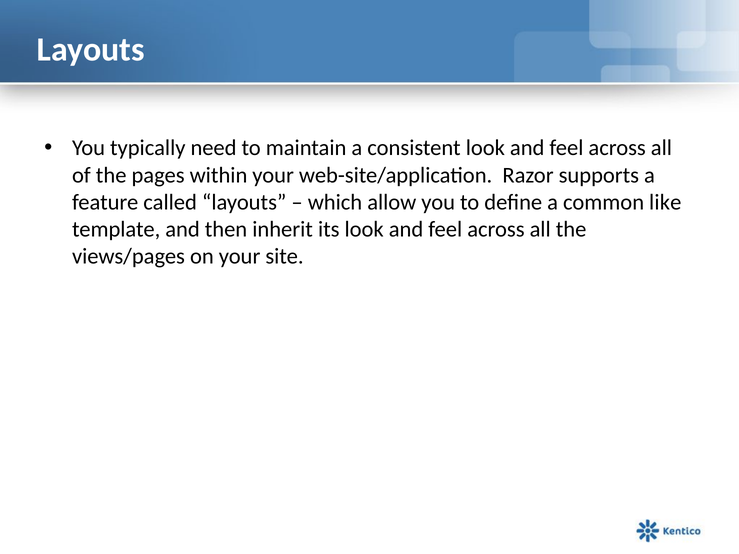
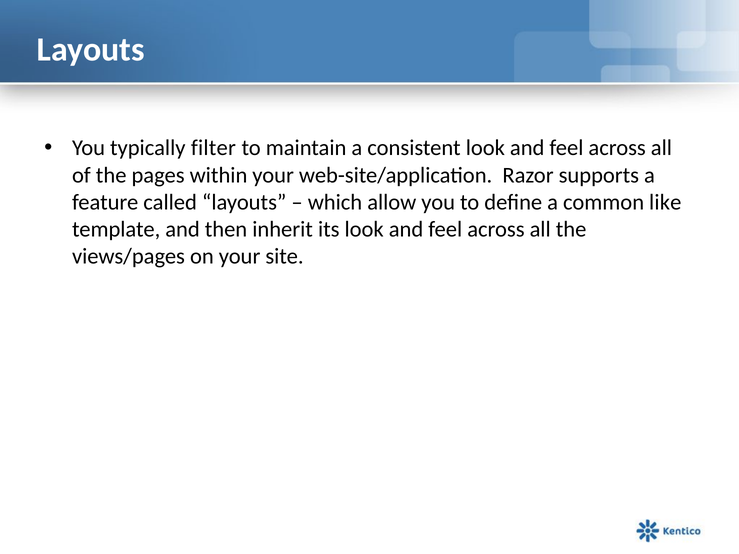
need: need -> filter
